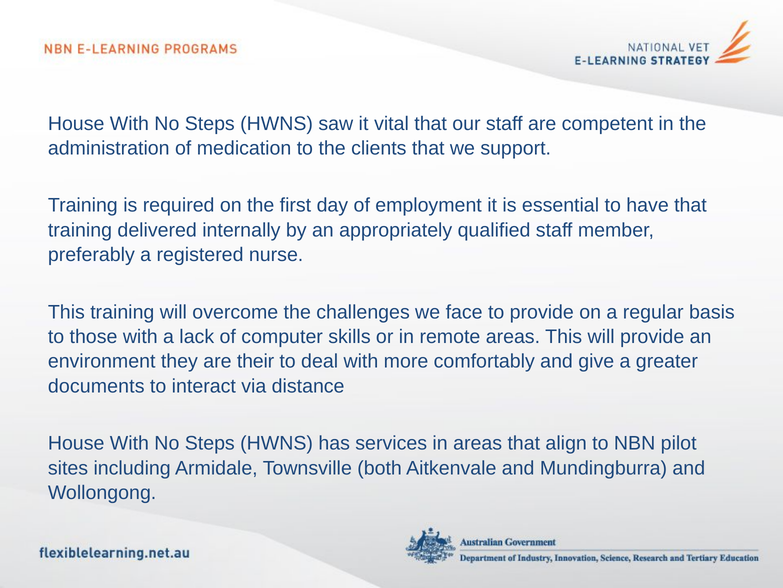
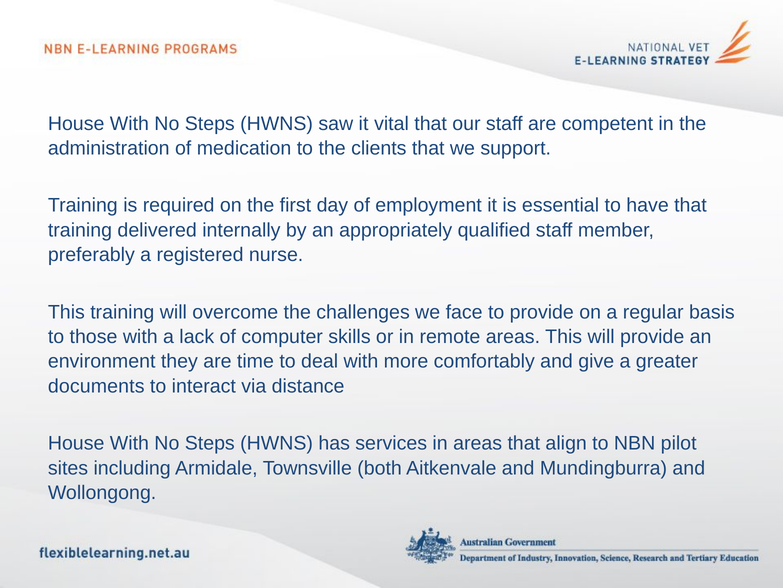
their: their -> time
